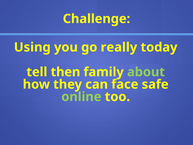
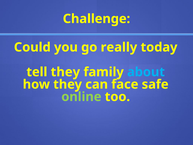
Using: Using -> Could
tell then: then -> they
about colour: light green -> light blue
